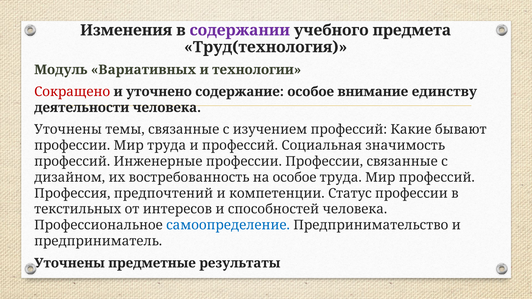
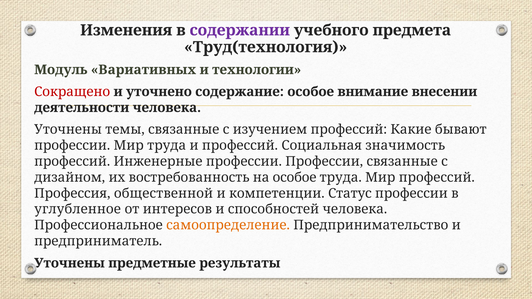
единству: единству -> внесении
предпочтений: предпочтений -> общественной
текстильных: текстильных -> углубленное
самоопределение colour: blue -> orange
